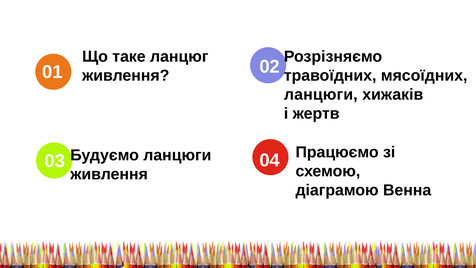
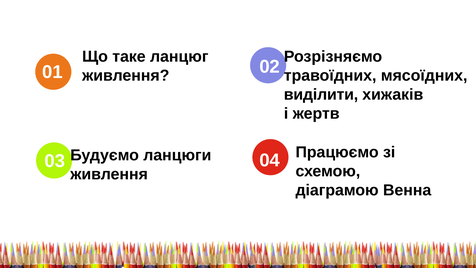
ланцюги at (321, 95): ланцюги -> виділити
